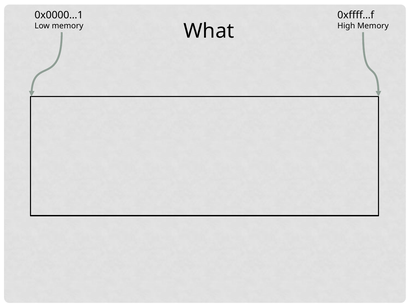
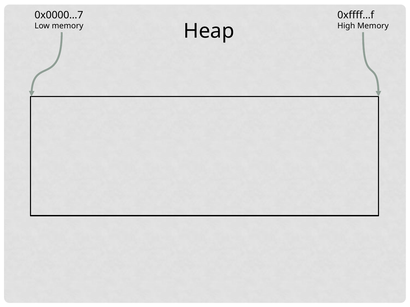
0x0000…1: 0x0000…1 -> 0x0000…7
What: What -> Heap
